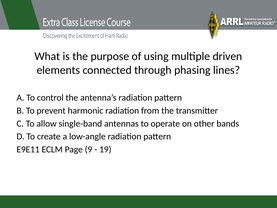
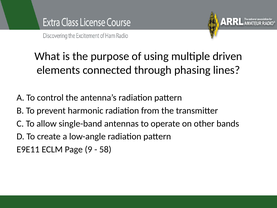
19: 19 -> 58
